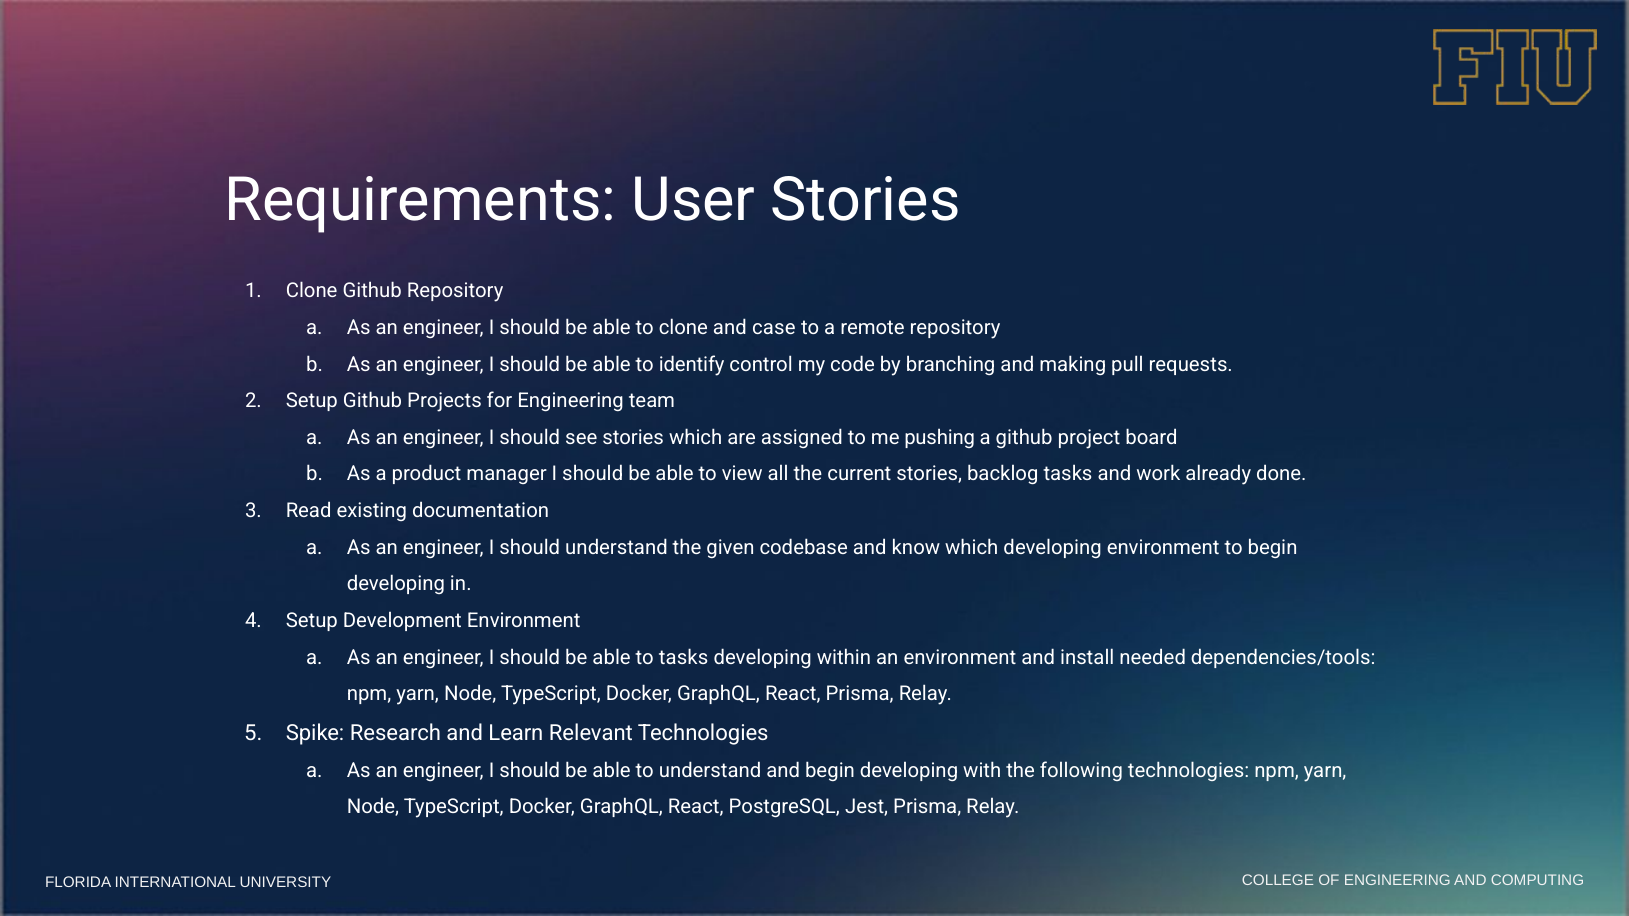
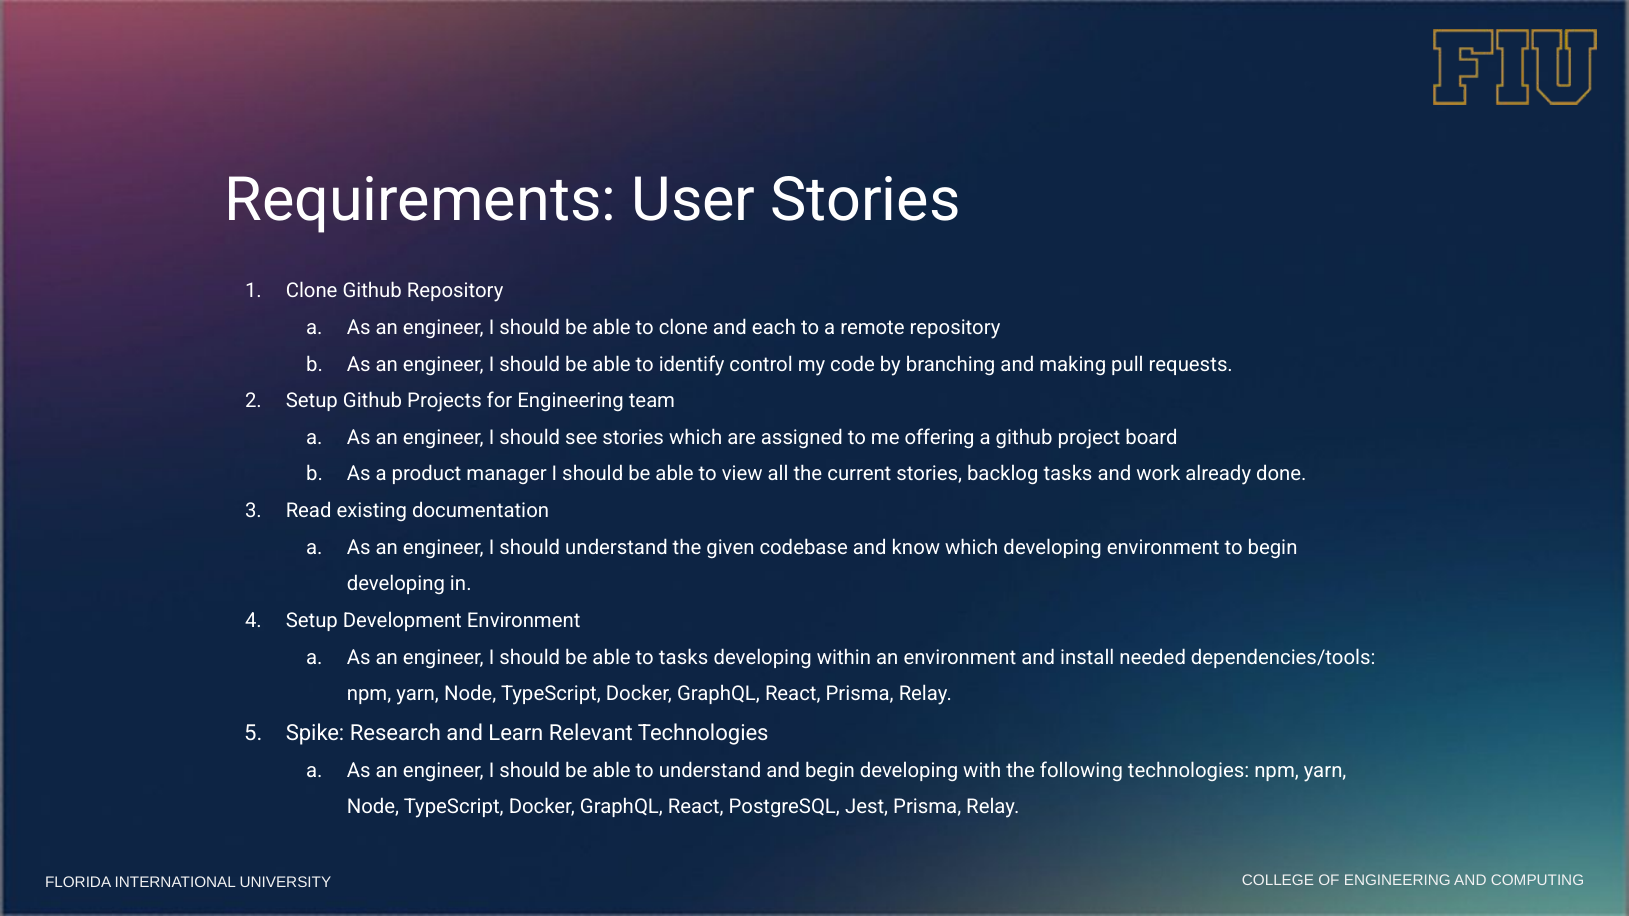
case: case -> each
pushing: pushing -> offering
